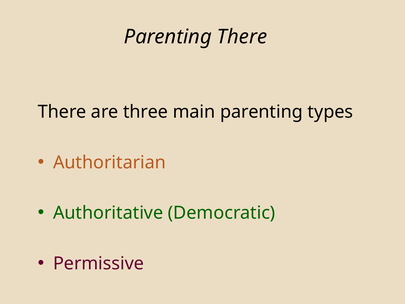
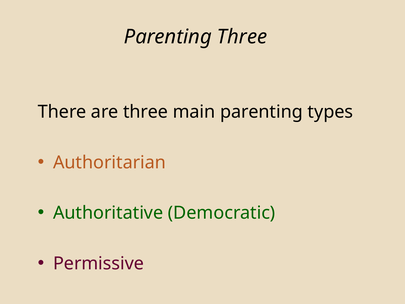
Parenting There: There -> Three
